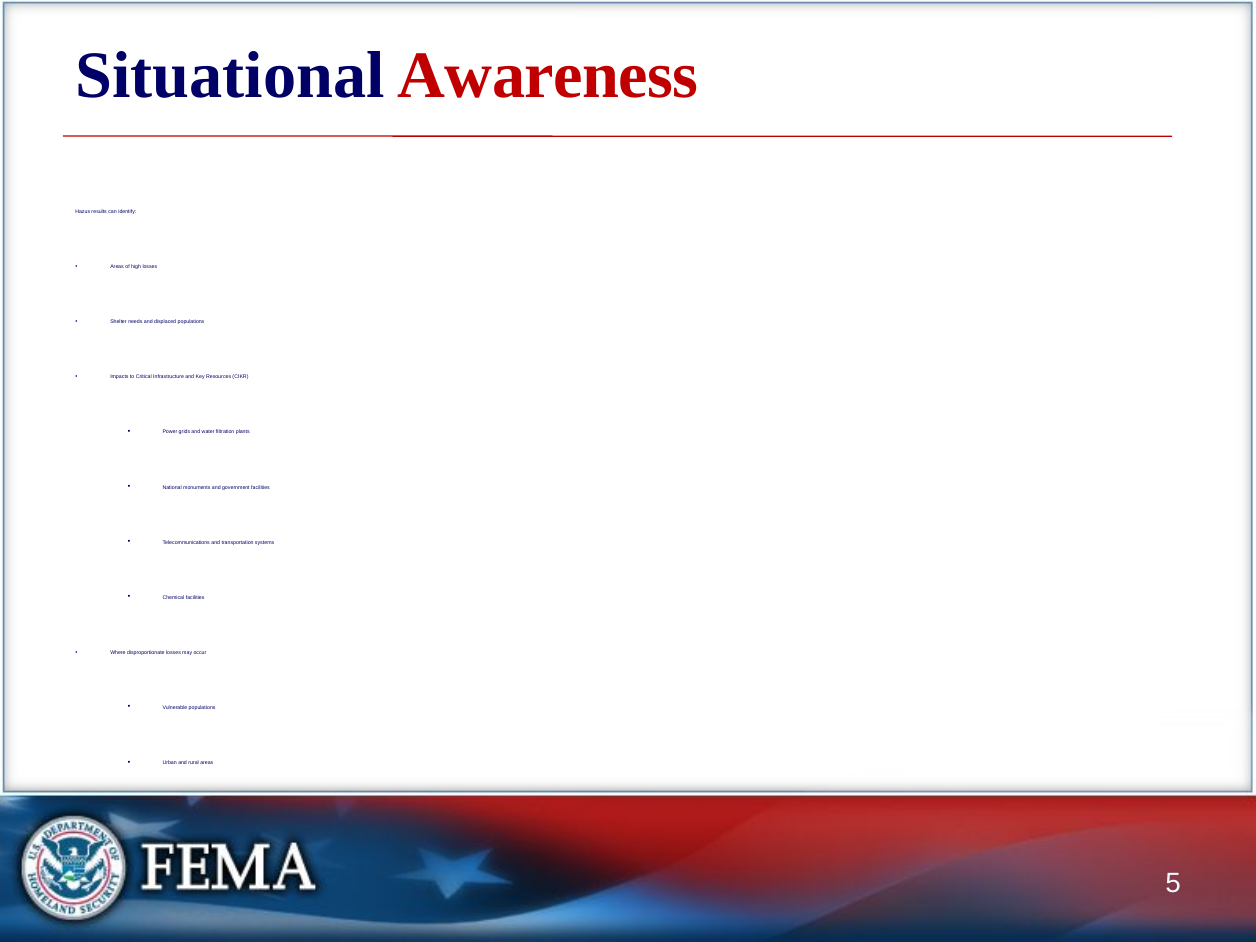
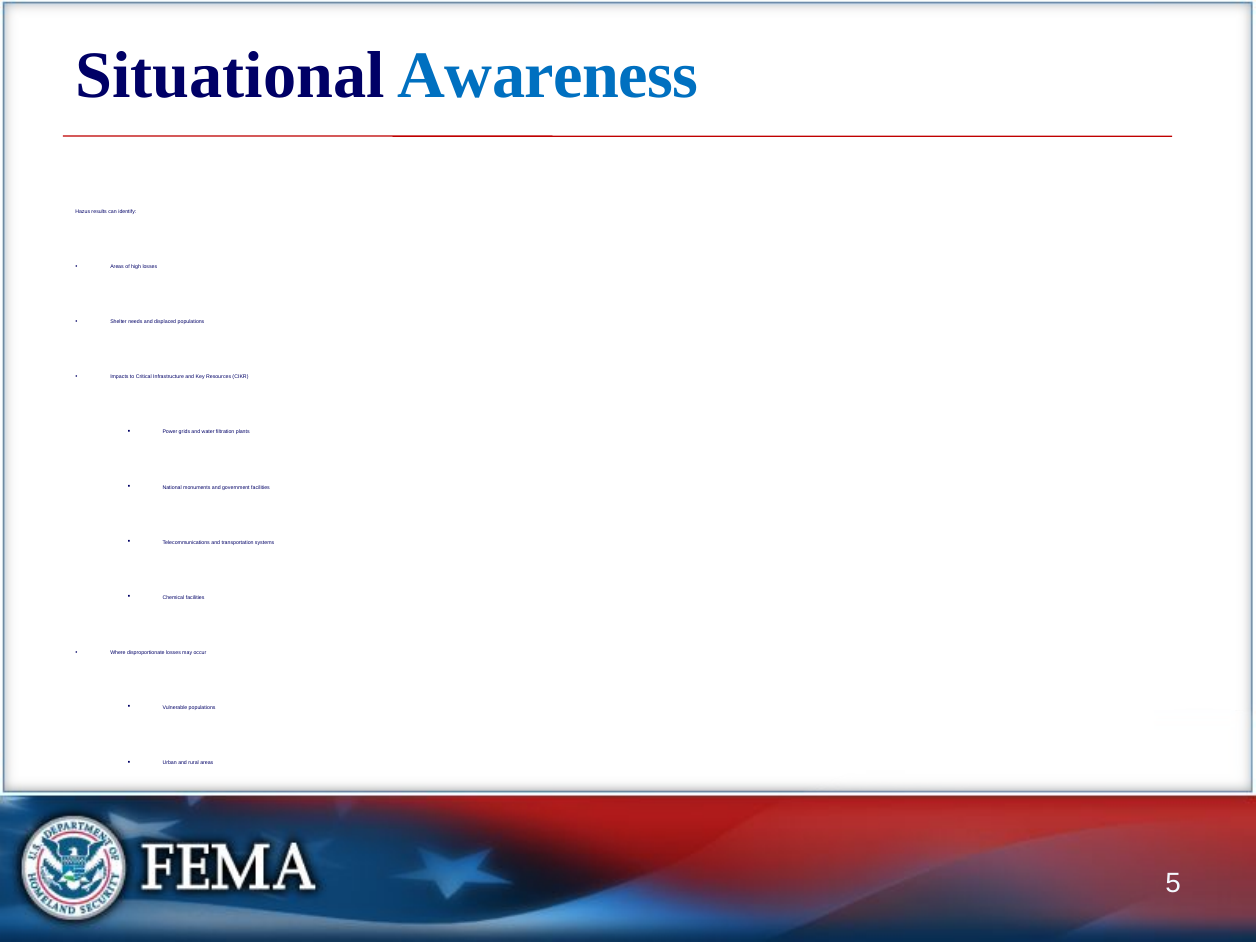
Awareness colour: red -> blue
